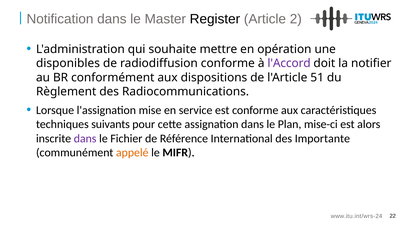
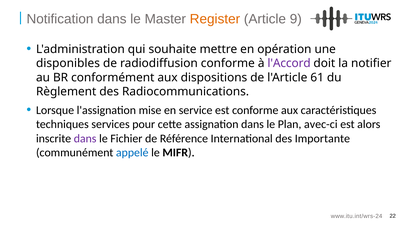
Register colour: black -> orange
2: 2 -> 9
51: 51 -> 61
suivants: suivants -> services
mise-ci: mise-ci -> avec-ci
appelé colour: orange -> blue
